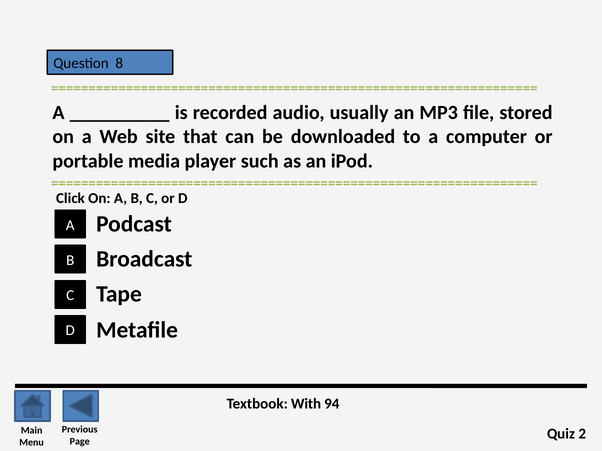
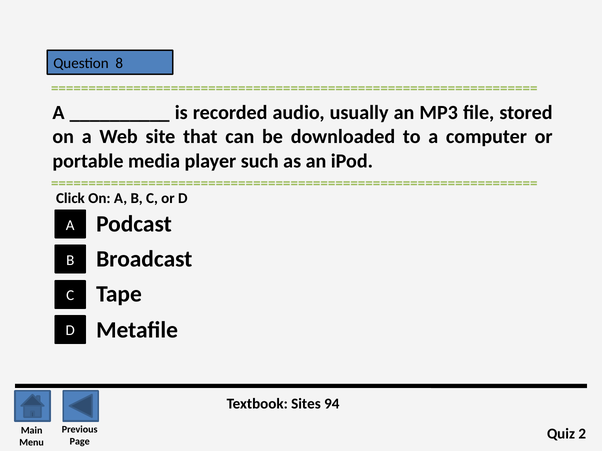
With: With -> Sites
